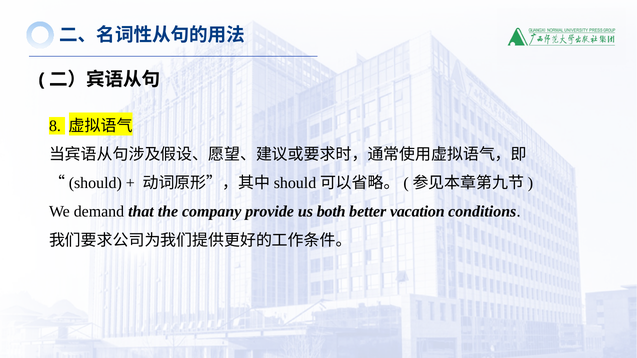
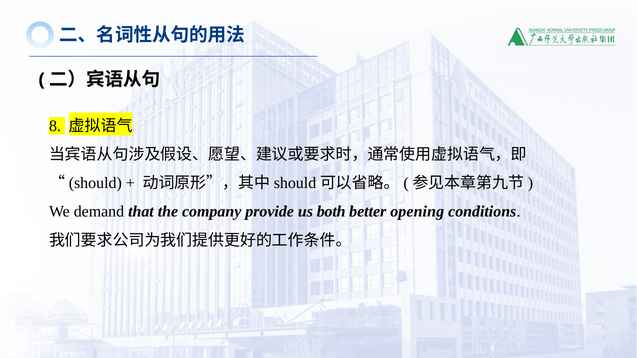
vacation: vacation -> opening
